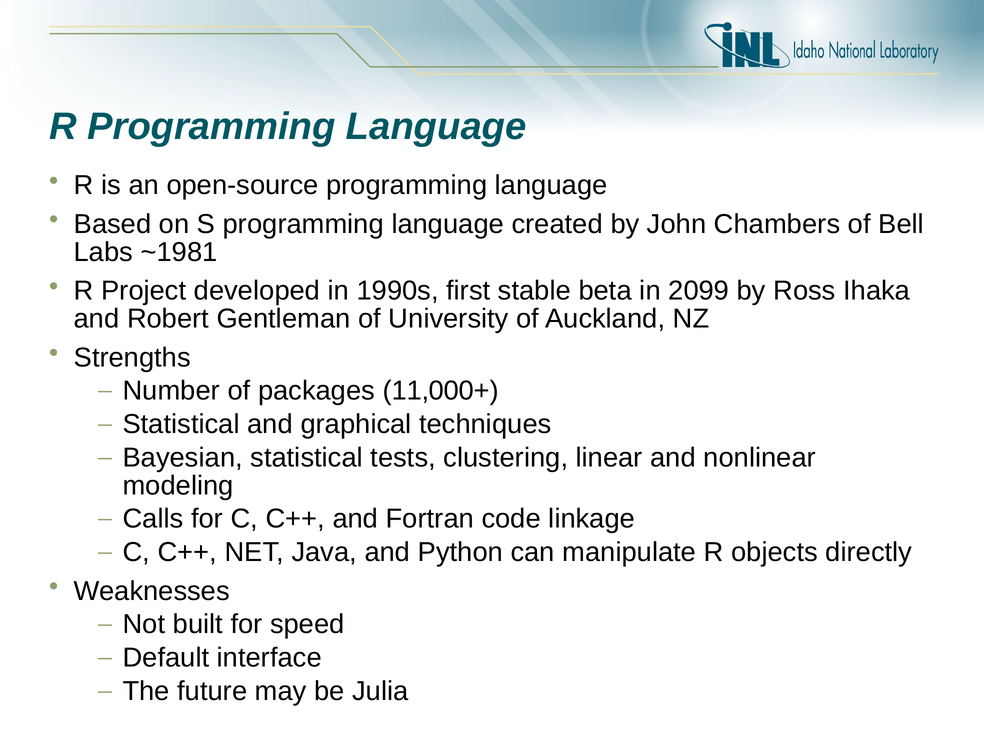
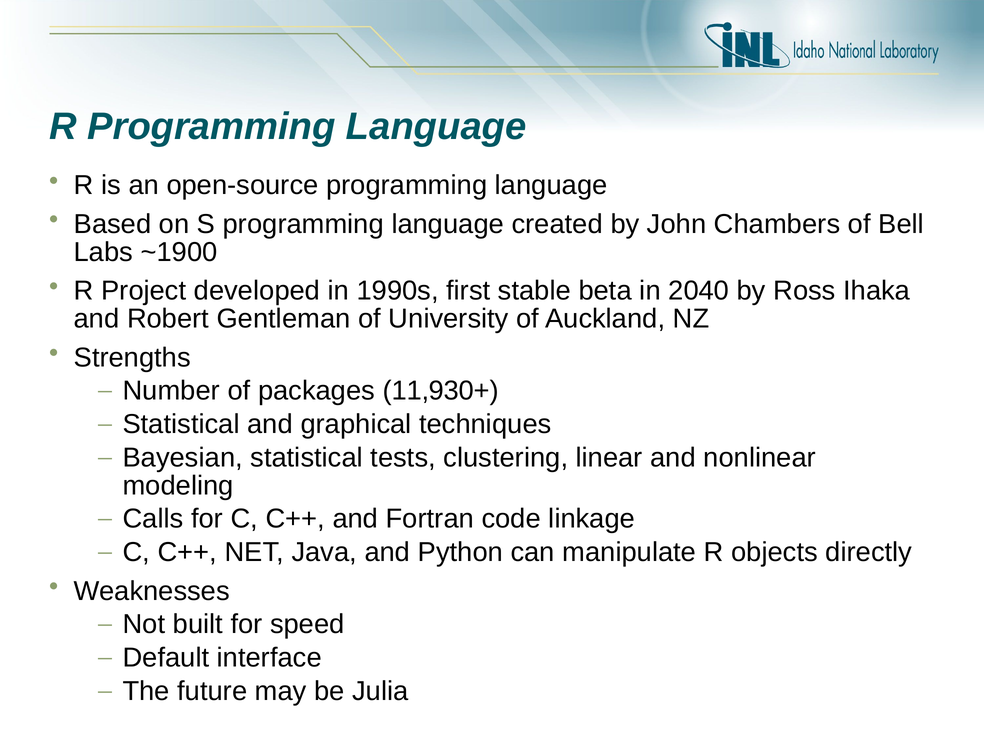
~1981: ~1981 -> ~1900
2099: 2099 -> 2040
11,000+: 11,000+ -> 11,930+
